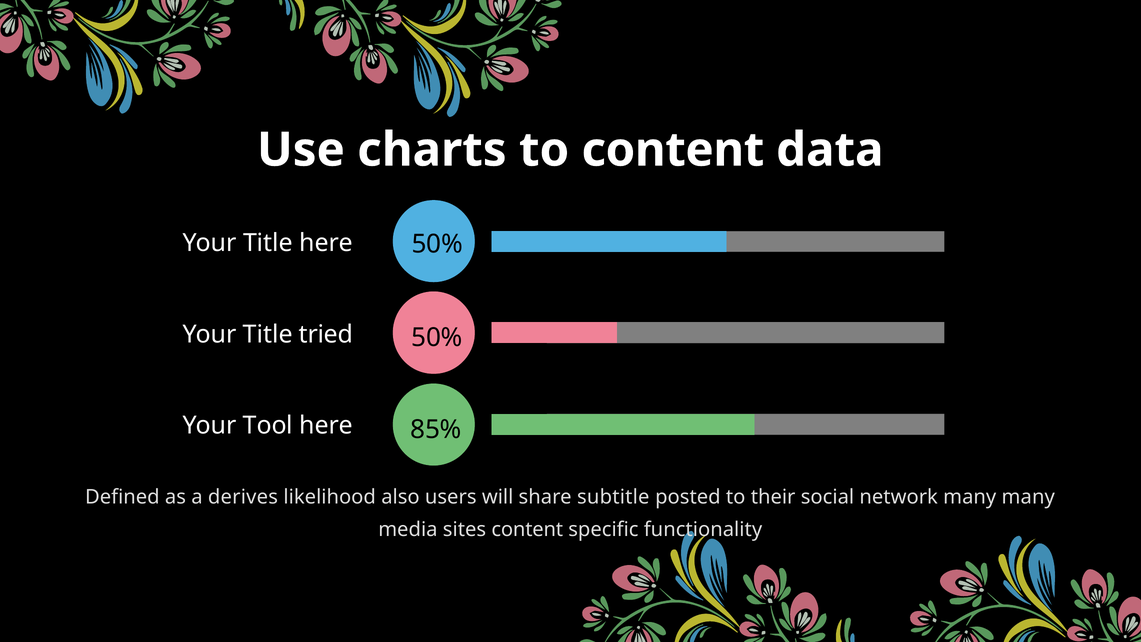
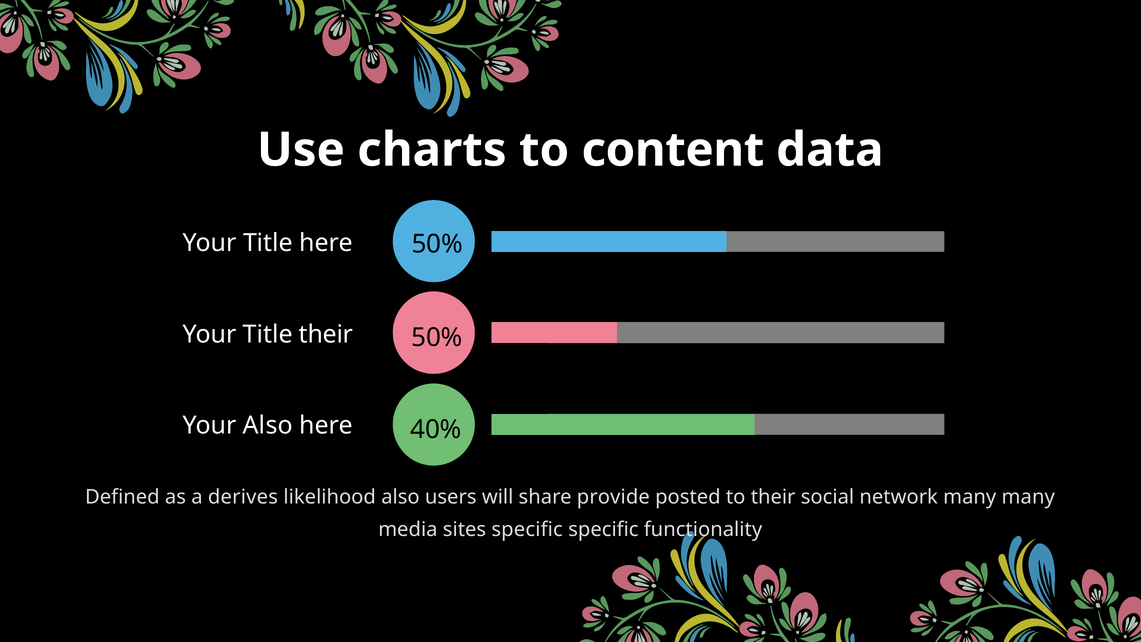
Title tried: tried -> their
Your Tool: Tool -> Also
85%: 85% -> 40%
subtitle: subtitle -> provide
sites content: content -> specific
